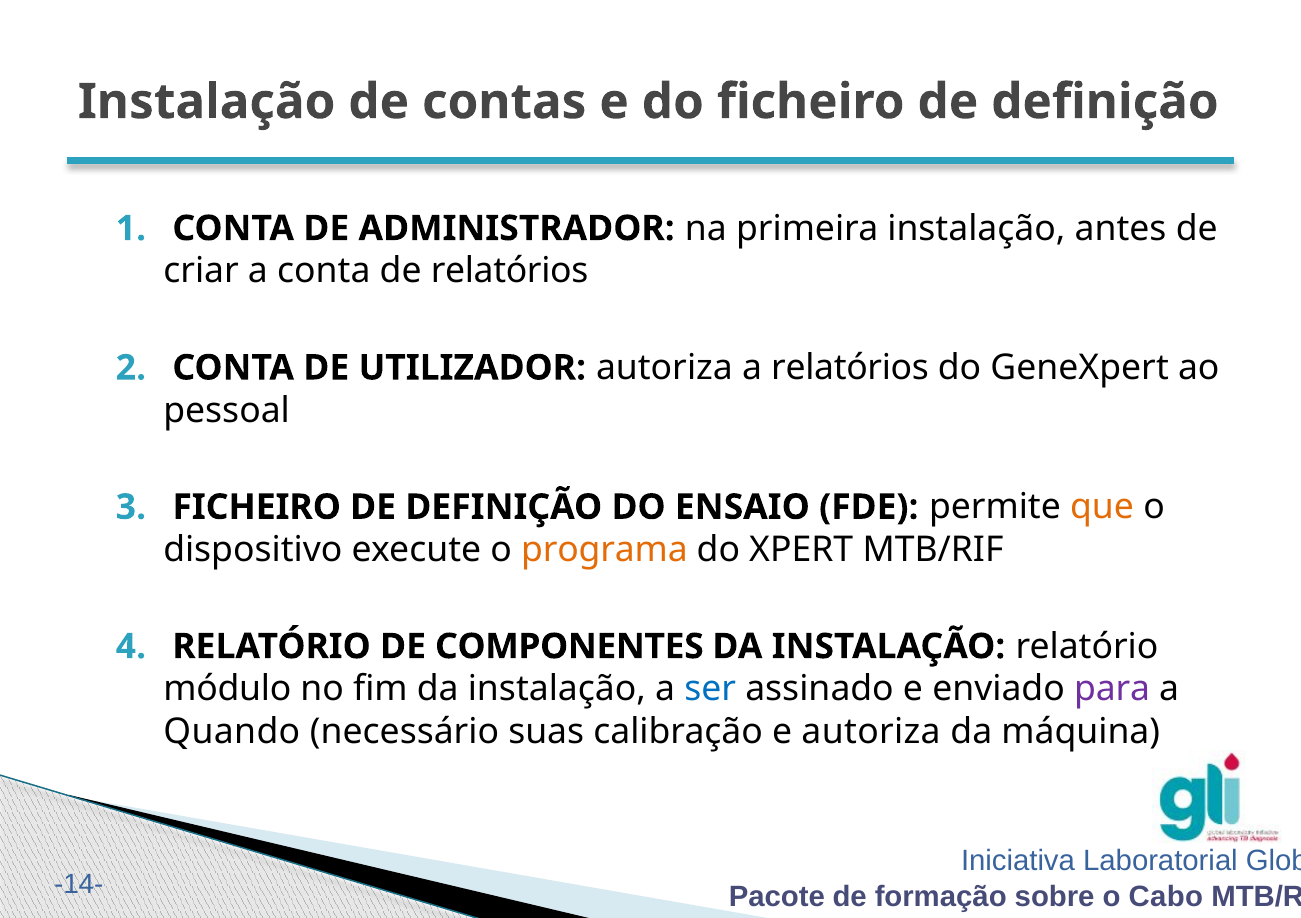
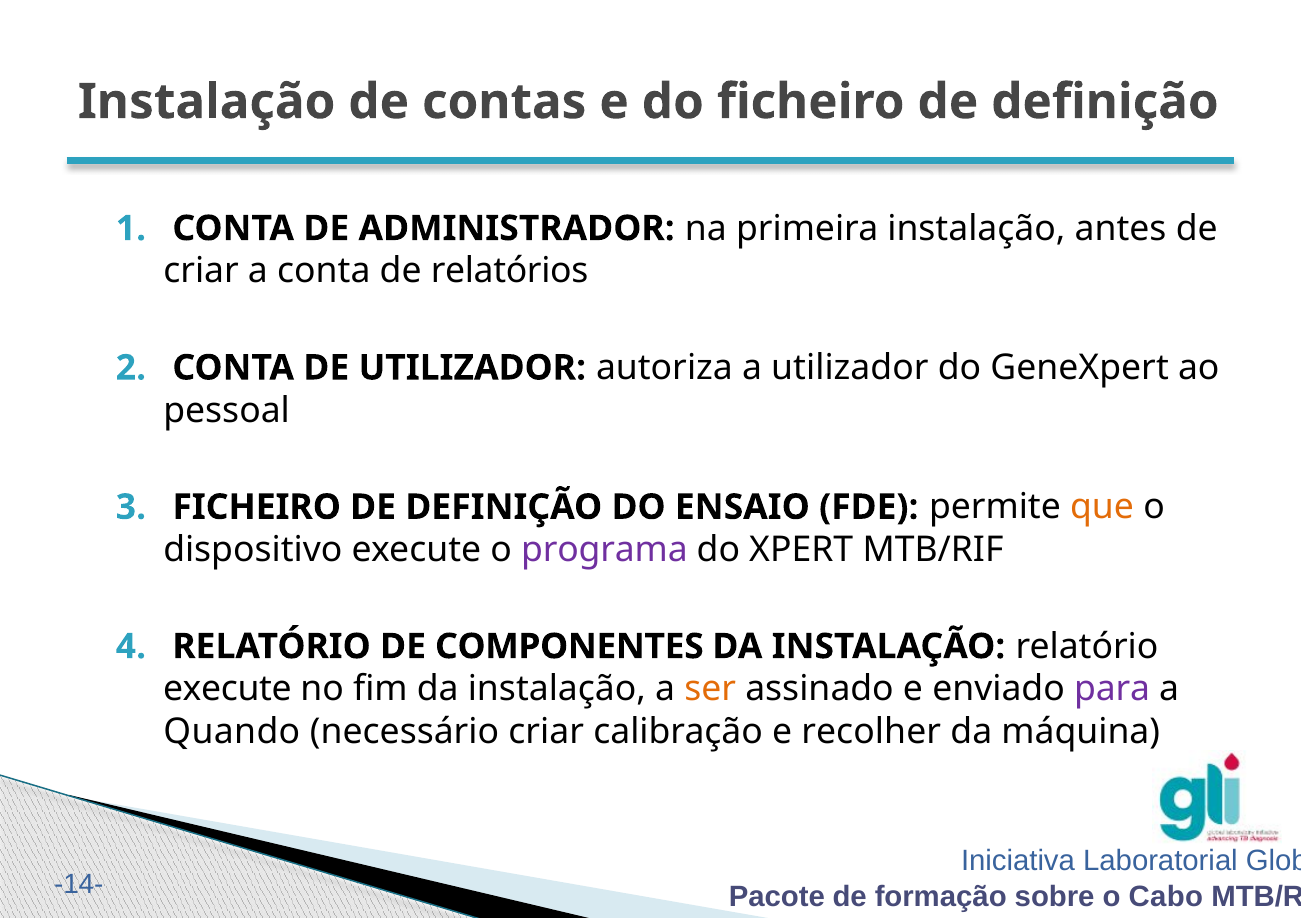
a relatórios: relatórios -> utilizador
programa colour: orange -> purple
módulo at (227, 689): módulo -> execute
ser colour: blue -> orange
necessário suas: suas -> criar
e autoriza: autoriza -> recolher
